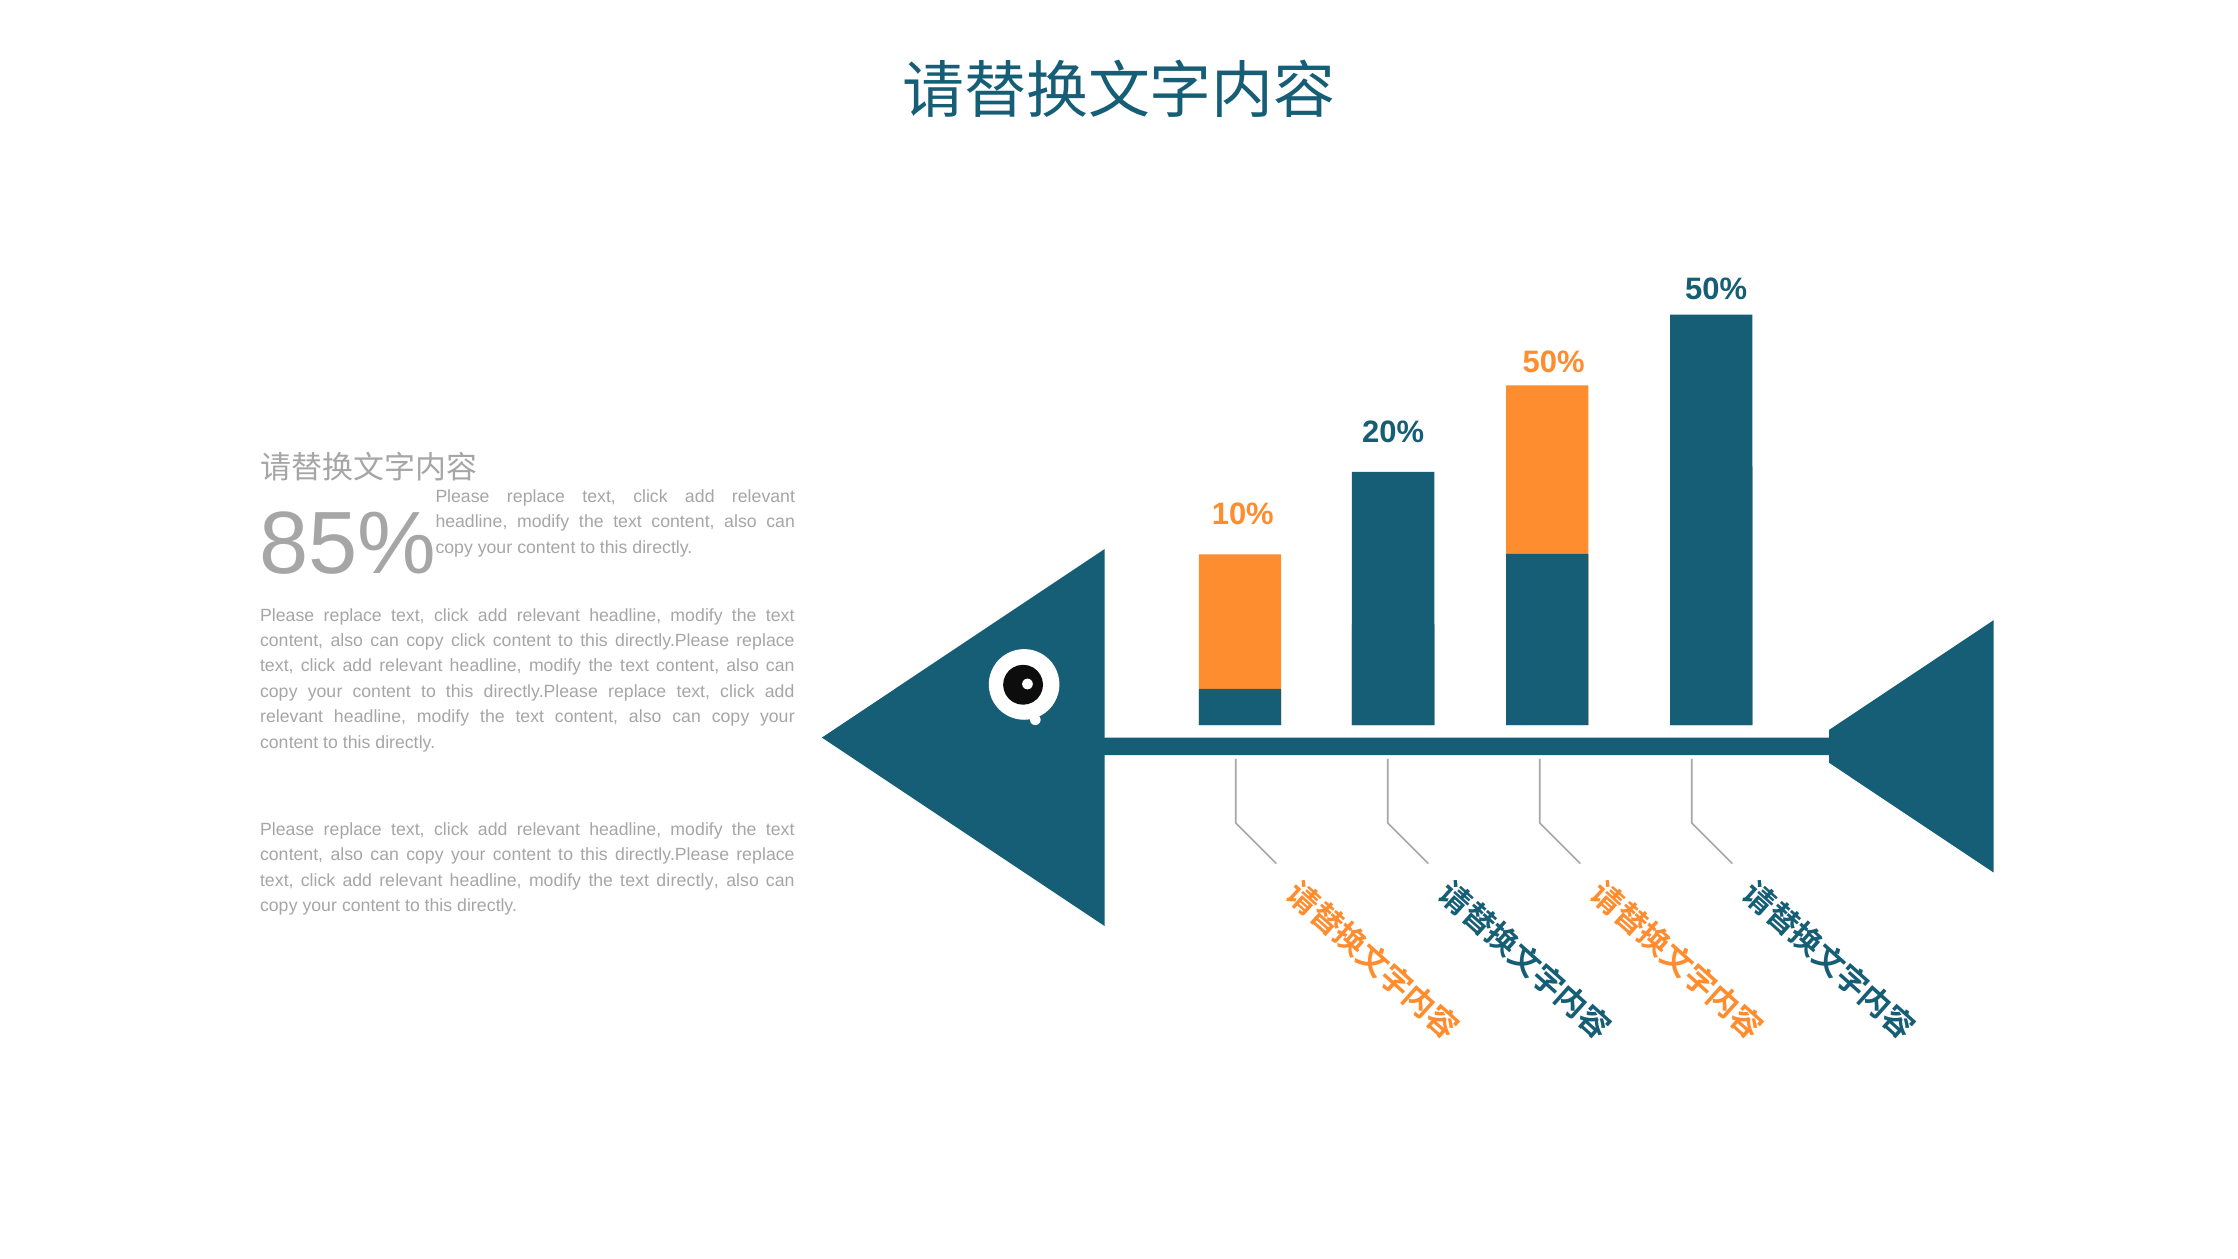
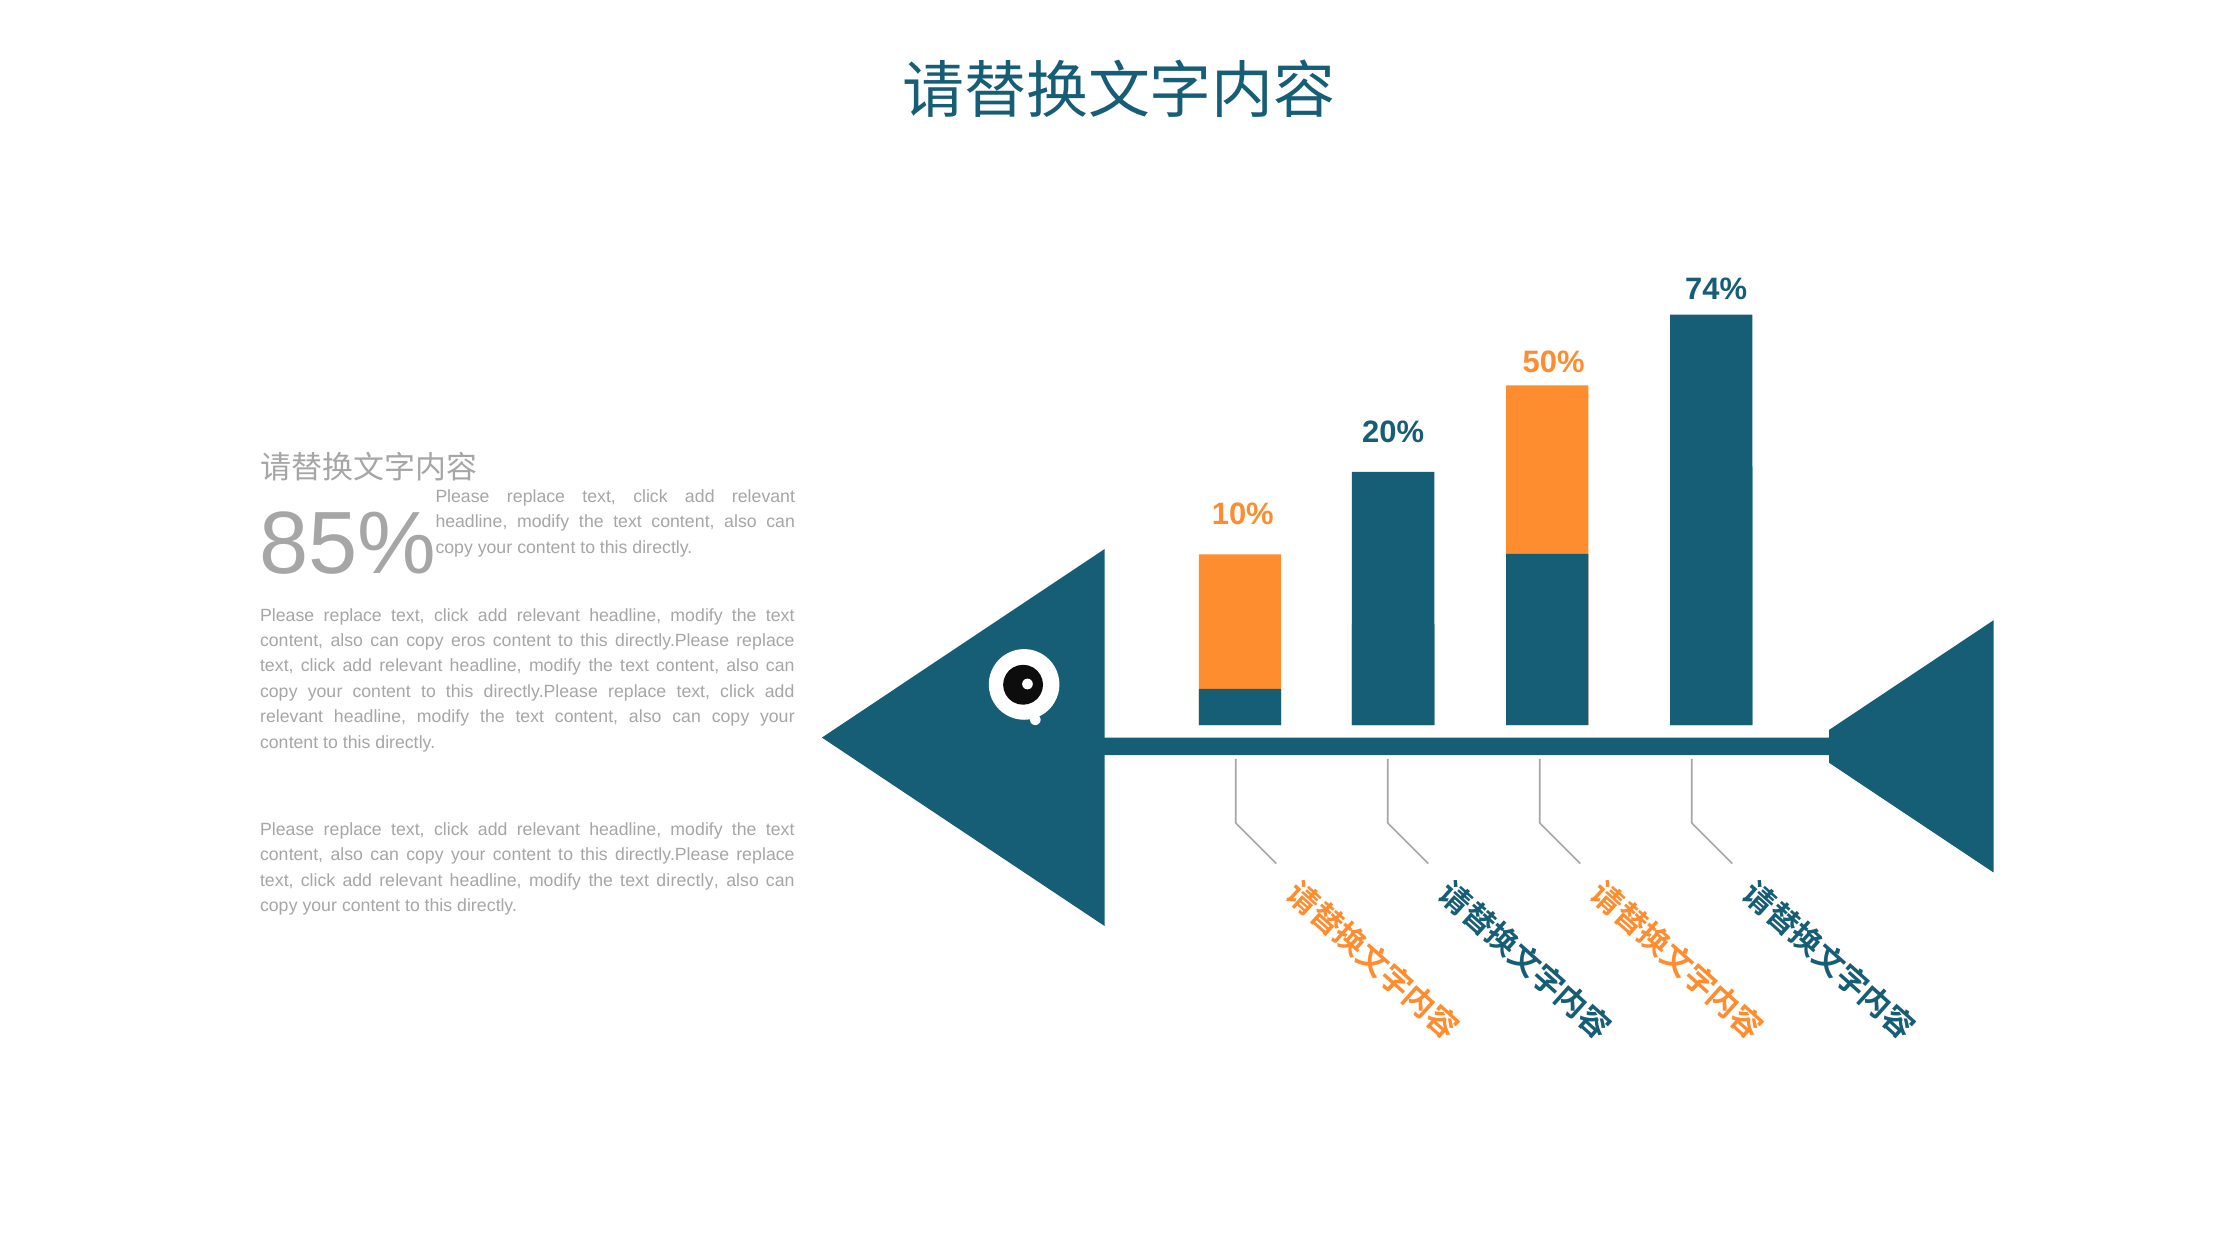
50% at (1716, 289): 50% -> 74%
copy click: click -> eros
